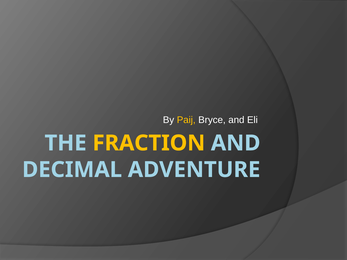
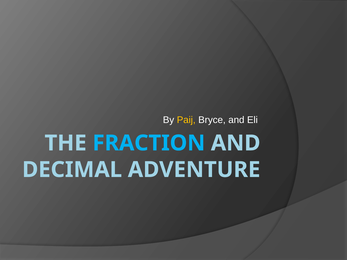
FRACTION colour: yellow -> light blue
